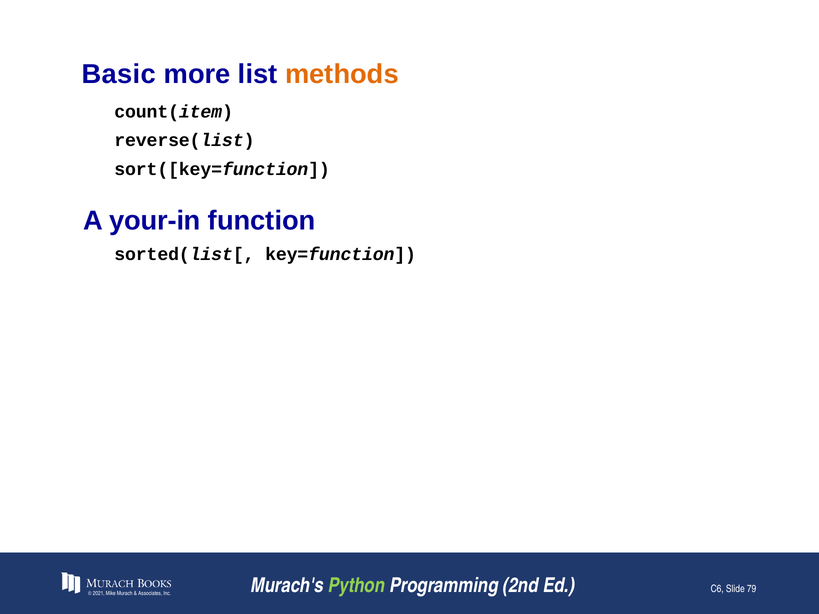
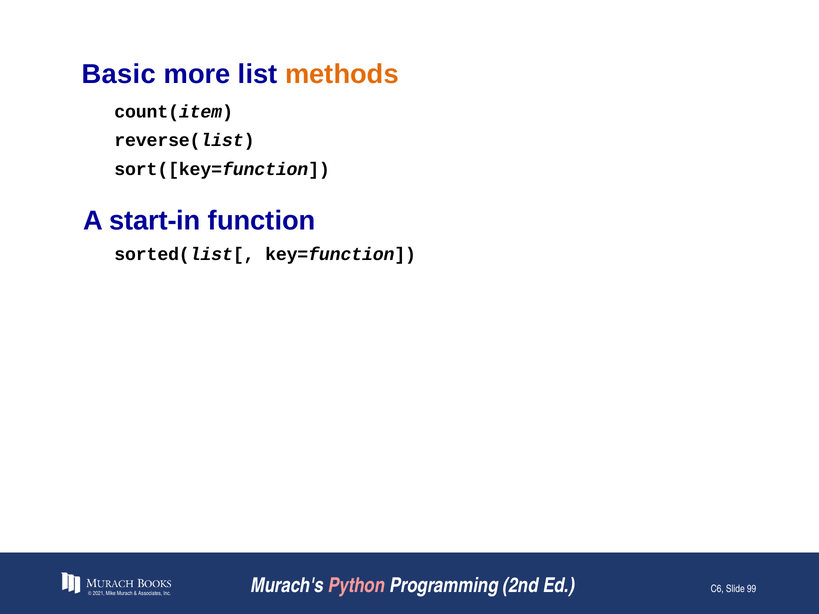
your-in: your-in -> start-in
Python colour: light green -> pink
79: 79 -> 99
